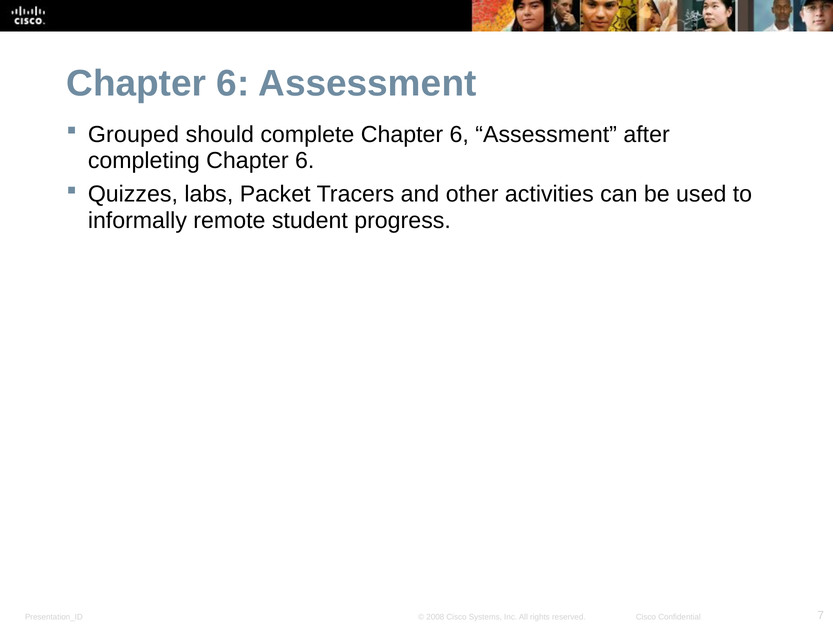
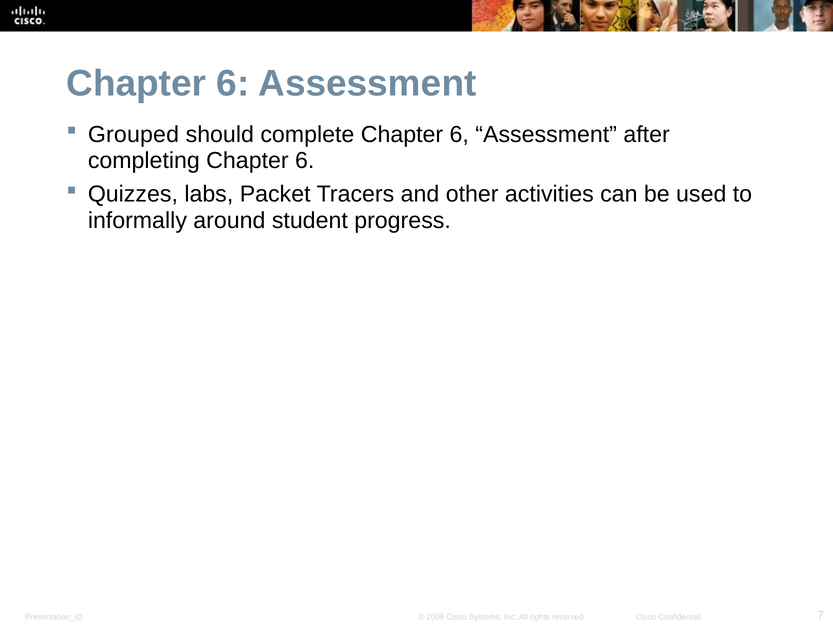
remote: remote -> around
